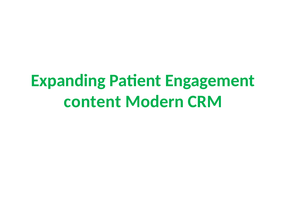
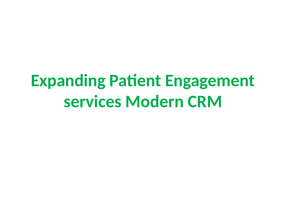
content: content -> services
